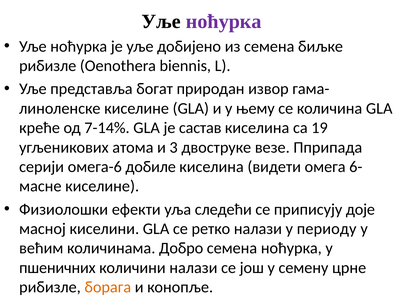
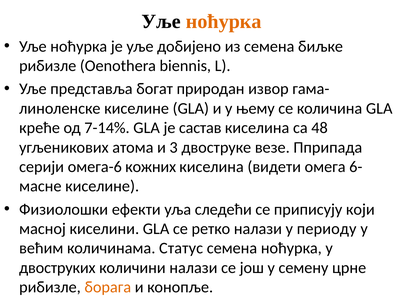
ноћурка at (224, 22) colour: purple -> orange
19: 19 -> 48
добиле: добиле -> кожних
доје: доје -> који
Добро: Добро -> Статус
пшеничних: пшеничних -> двоструких
